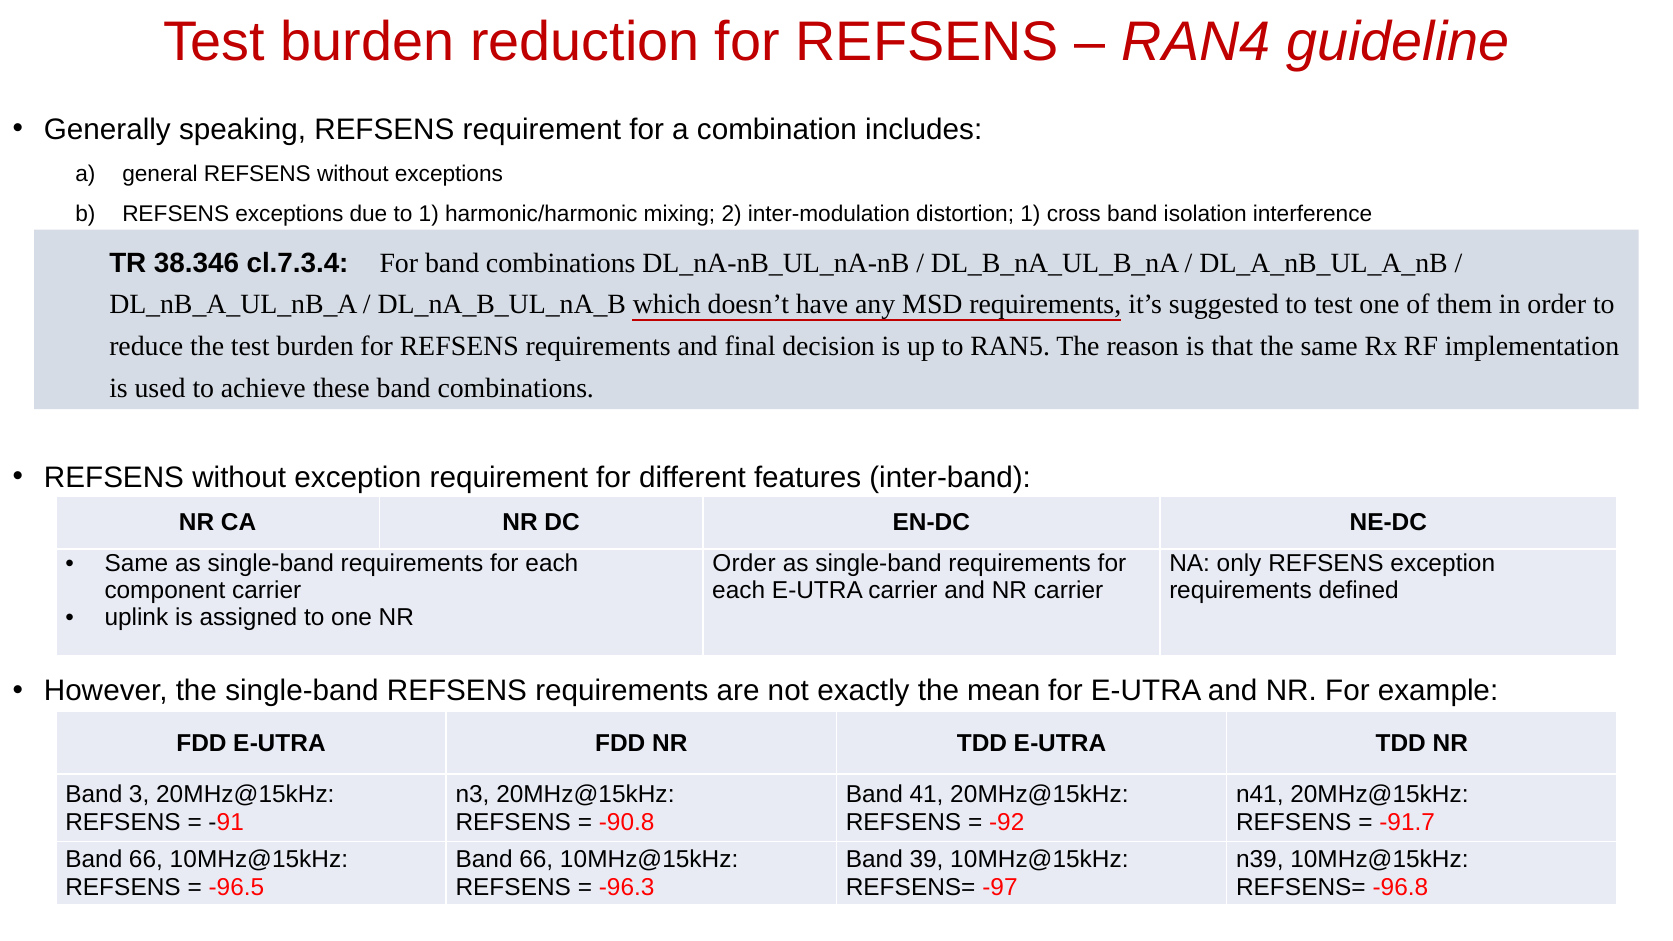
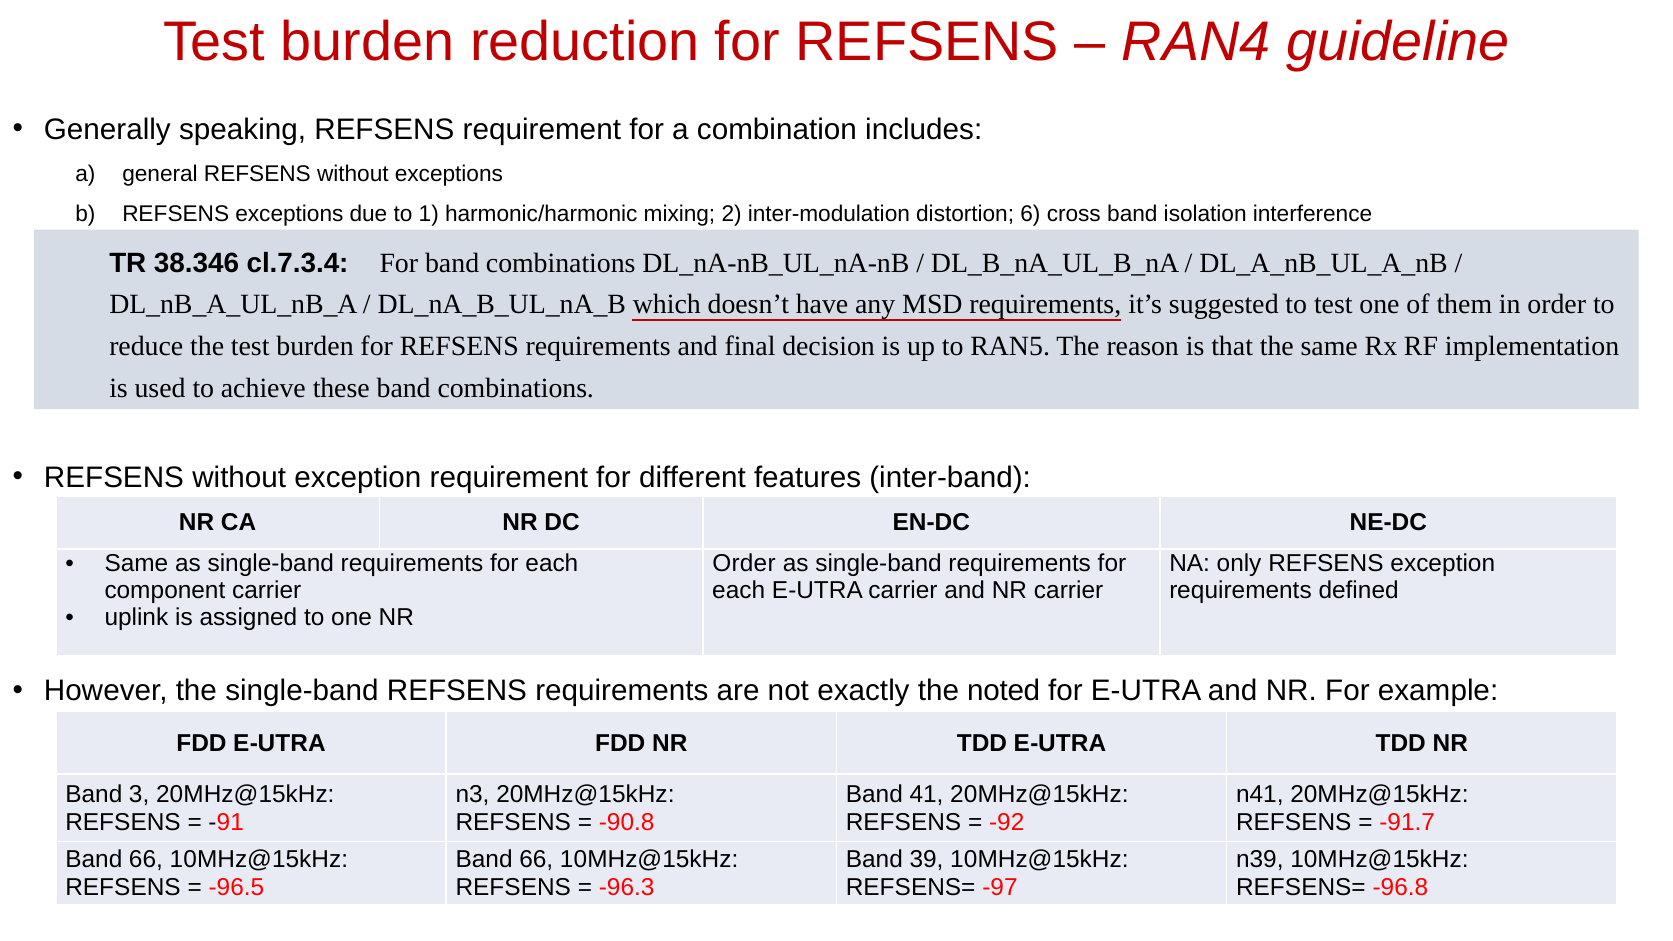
distortion 1: 1 -> 6
mean: mean -> noted
